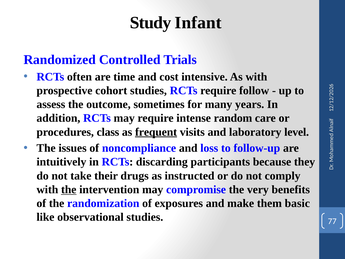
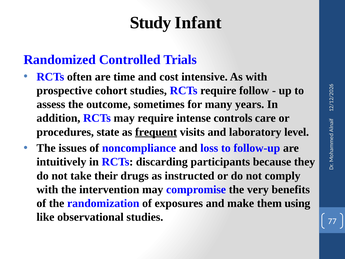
random: random -> controls
class: class -> state
the at (69, 189) underline: present -> none
basic: basic -> using
